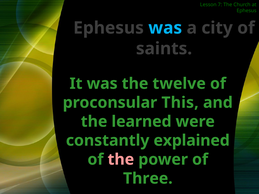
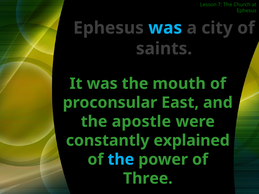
twelve: twelve -> mouth
This: This -> East
learned: learned -> apostle
the at (121, 160) colour: pink -> light blue
